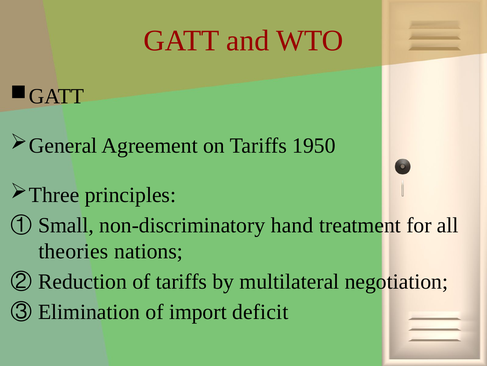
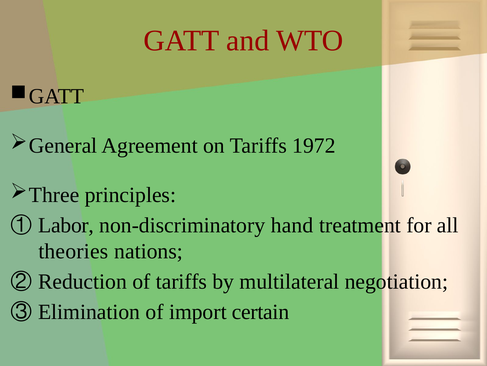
1950: 1950 -> 1972
Small: Small -> Labor
deficit: deficit -> certain
